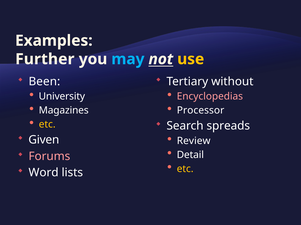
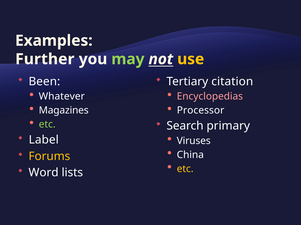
may colour: light blue -> light green
without: without -> citation
University: University -> Whatever
etc at (47, 125) colour: yellow -> light green
spreads: spreads -> primary
Given: Given -> Label
Review: Review -> Viruses
Detail: Detail -> China
Forums colour: pink -> yellow
